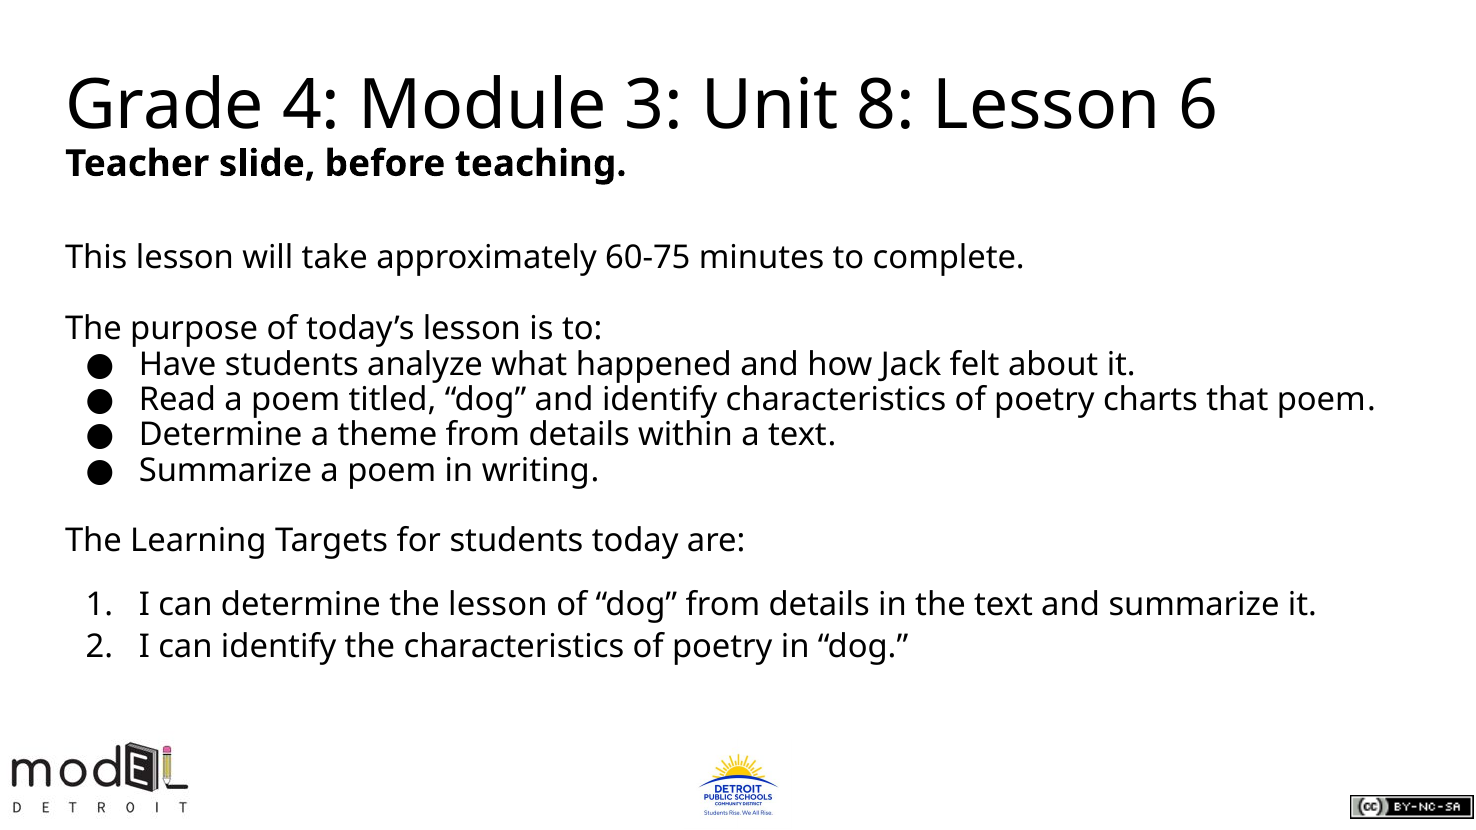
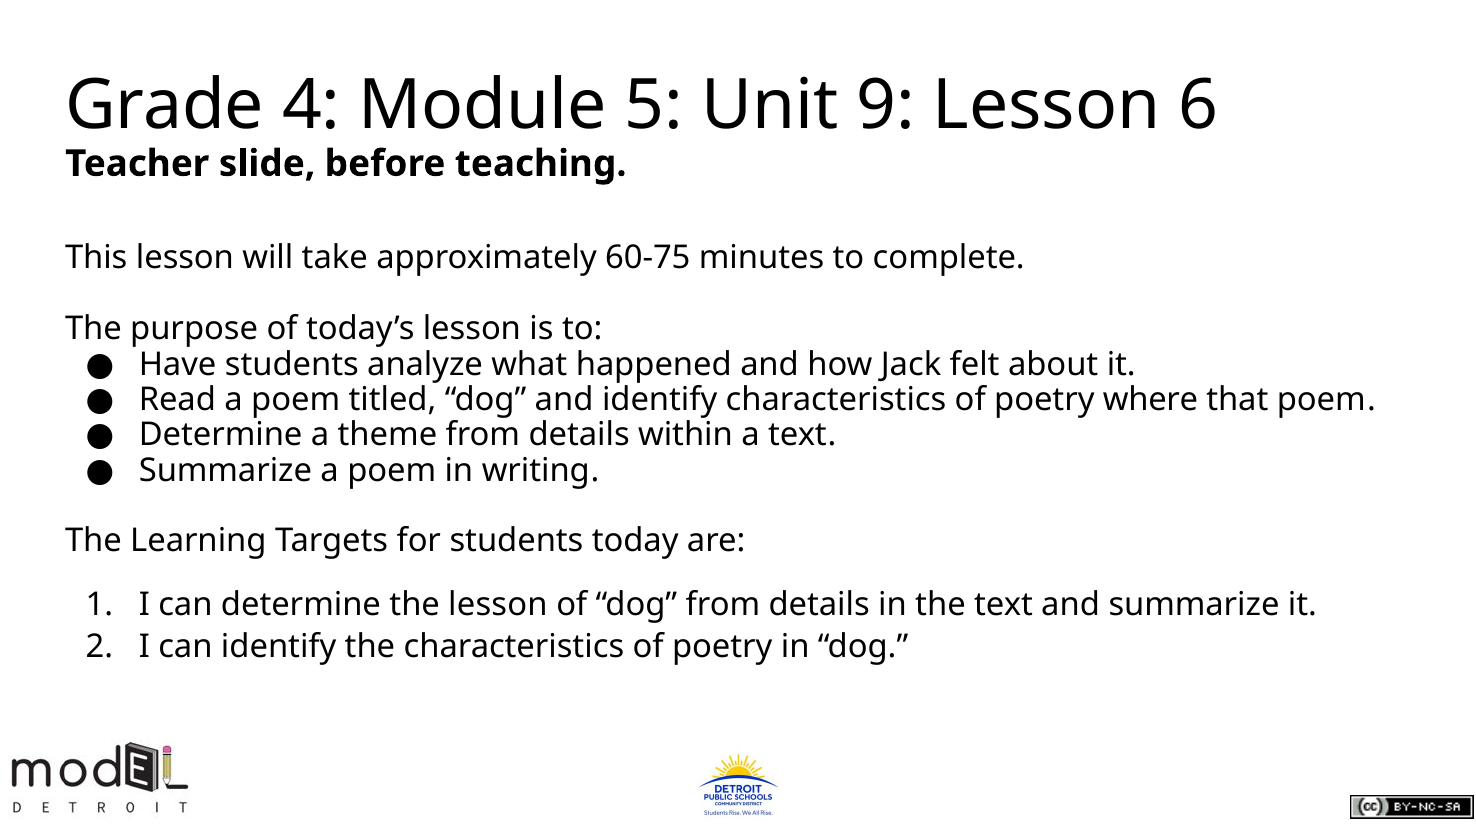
3: 3 -> 5
8: 8 -> 9
charts: charts -> where
